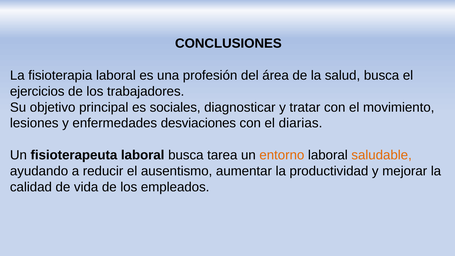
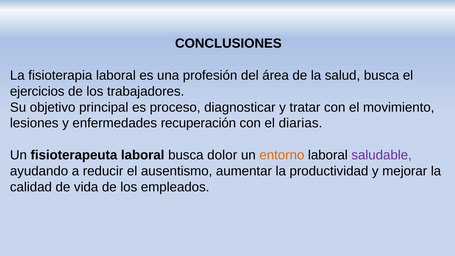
sociales: sociales -> proceso
desviaciones: desviaciones -> recuperación
tarea: tarea -> dolor
saludable colour: orange -> purple
